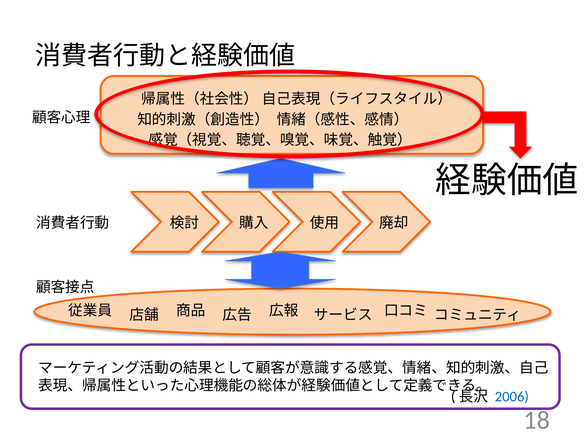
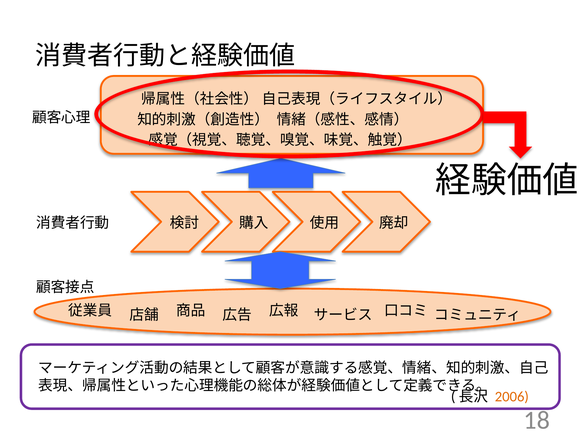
2006 colour: blue -> orange
